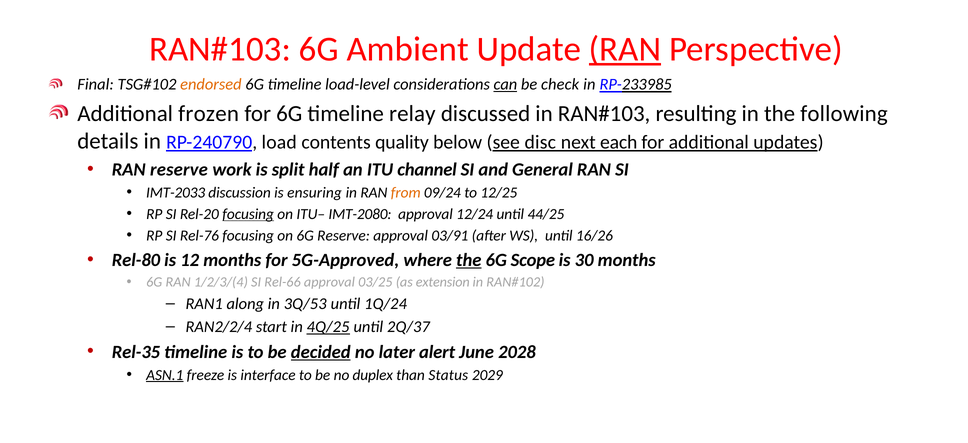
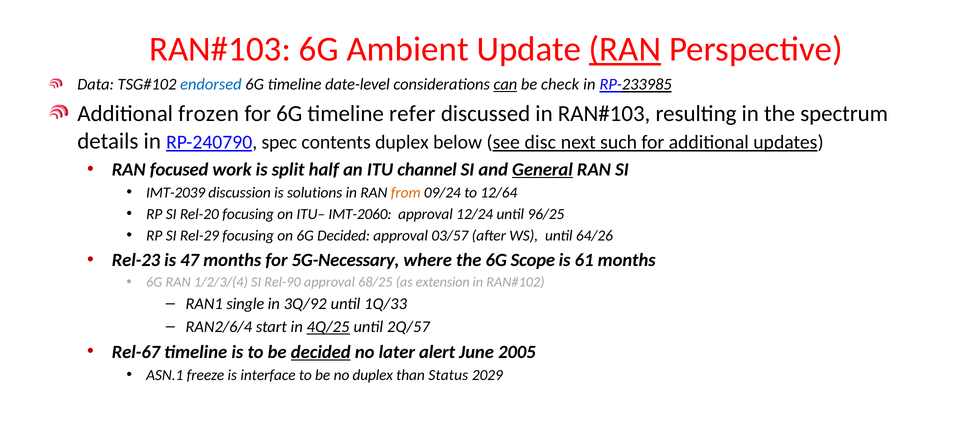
Final: Final -> Data
endorsed colour: orange -> blue
load-level: load-level -> date-level
relay: relay -> refer
following: following -> spectrum
load: load -> spec
contents quality: quality -> duplex
each: each -> such
RAN reserve: reserve -> focused
General underline: none -> present
IMT-2033: IMT-2033 -> IMT-2039
ensuring: ensuring -> solutions
12/25: 12/25 -> 12/64
focusing at (248, 214) underline: present -> none
IMT-2080: IMT-2080 -> IMT-2060
44/25: 44/25 -> 96/25
Rel-76: Rel-76 -> Rel-29
6G Reserve: Reserve -> Decided
03/91: 03/91 -> 03/57
16/26: 16/26 -> 64/26
Rel-80: Rel-80 -> Rel-23
12: 12 -> 47
5G-Approved: 5G-Approved -> 5G-Necessary
the at (469, 260) underline: present -> none
30: 30 -> 61
Rel-66: Rel-66 -> Rel-90
03/25: 03/25 -> 68/25
along: along -> single
3Q/53: 3Q/53 -> 3Q/92
1Q/24: 1Q/24 -> 1Q/33
RAN2/2/4: RAN2/2/4 -> RAN2/6/4
2Q/37: 2Q/37 -> 2Q/57
Rel-35: Rel-35 -> Rel-67
2028: 2028 -> 2005
ASN.1 underline: present -> none
